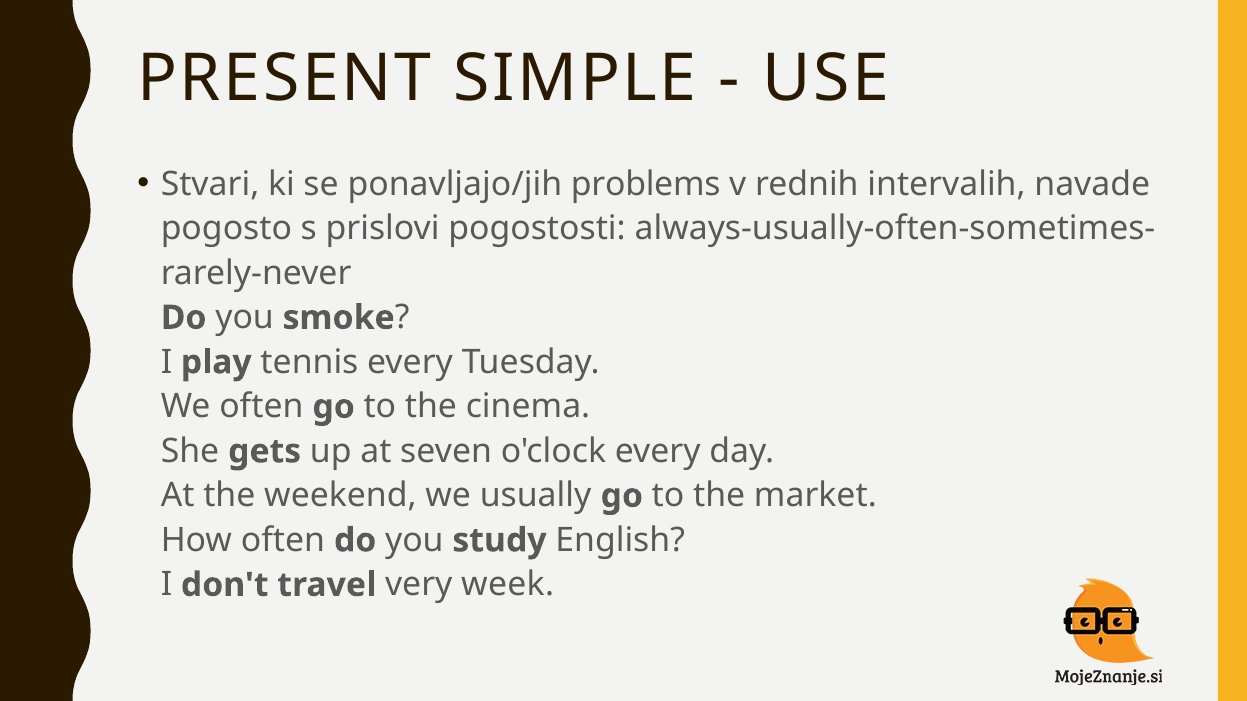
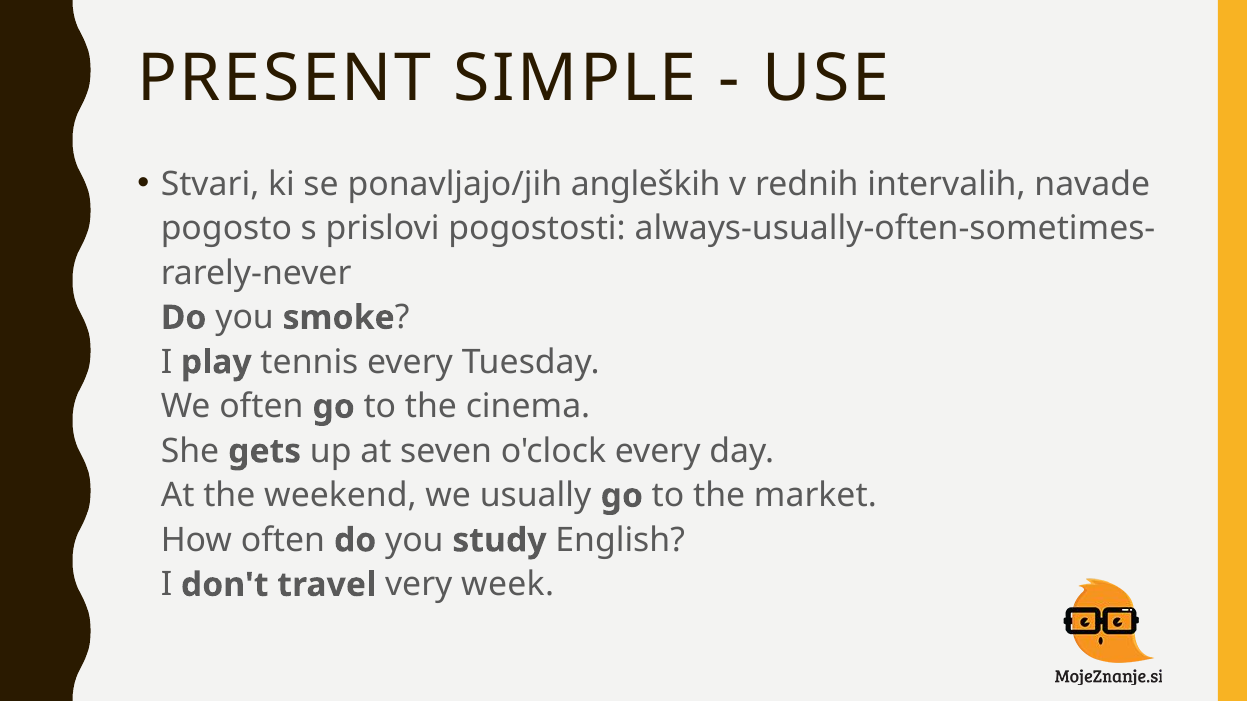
problems: problems -> angleških
